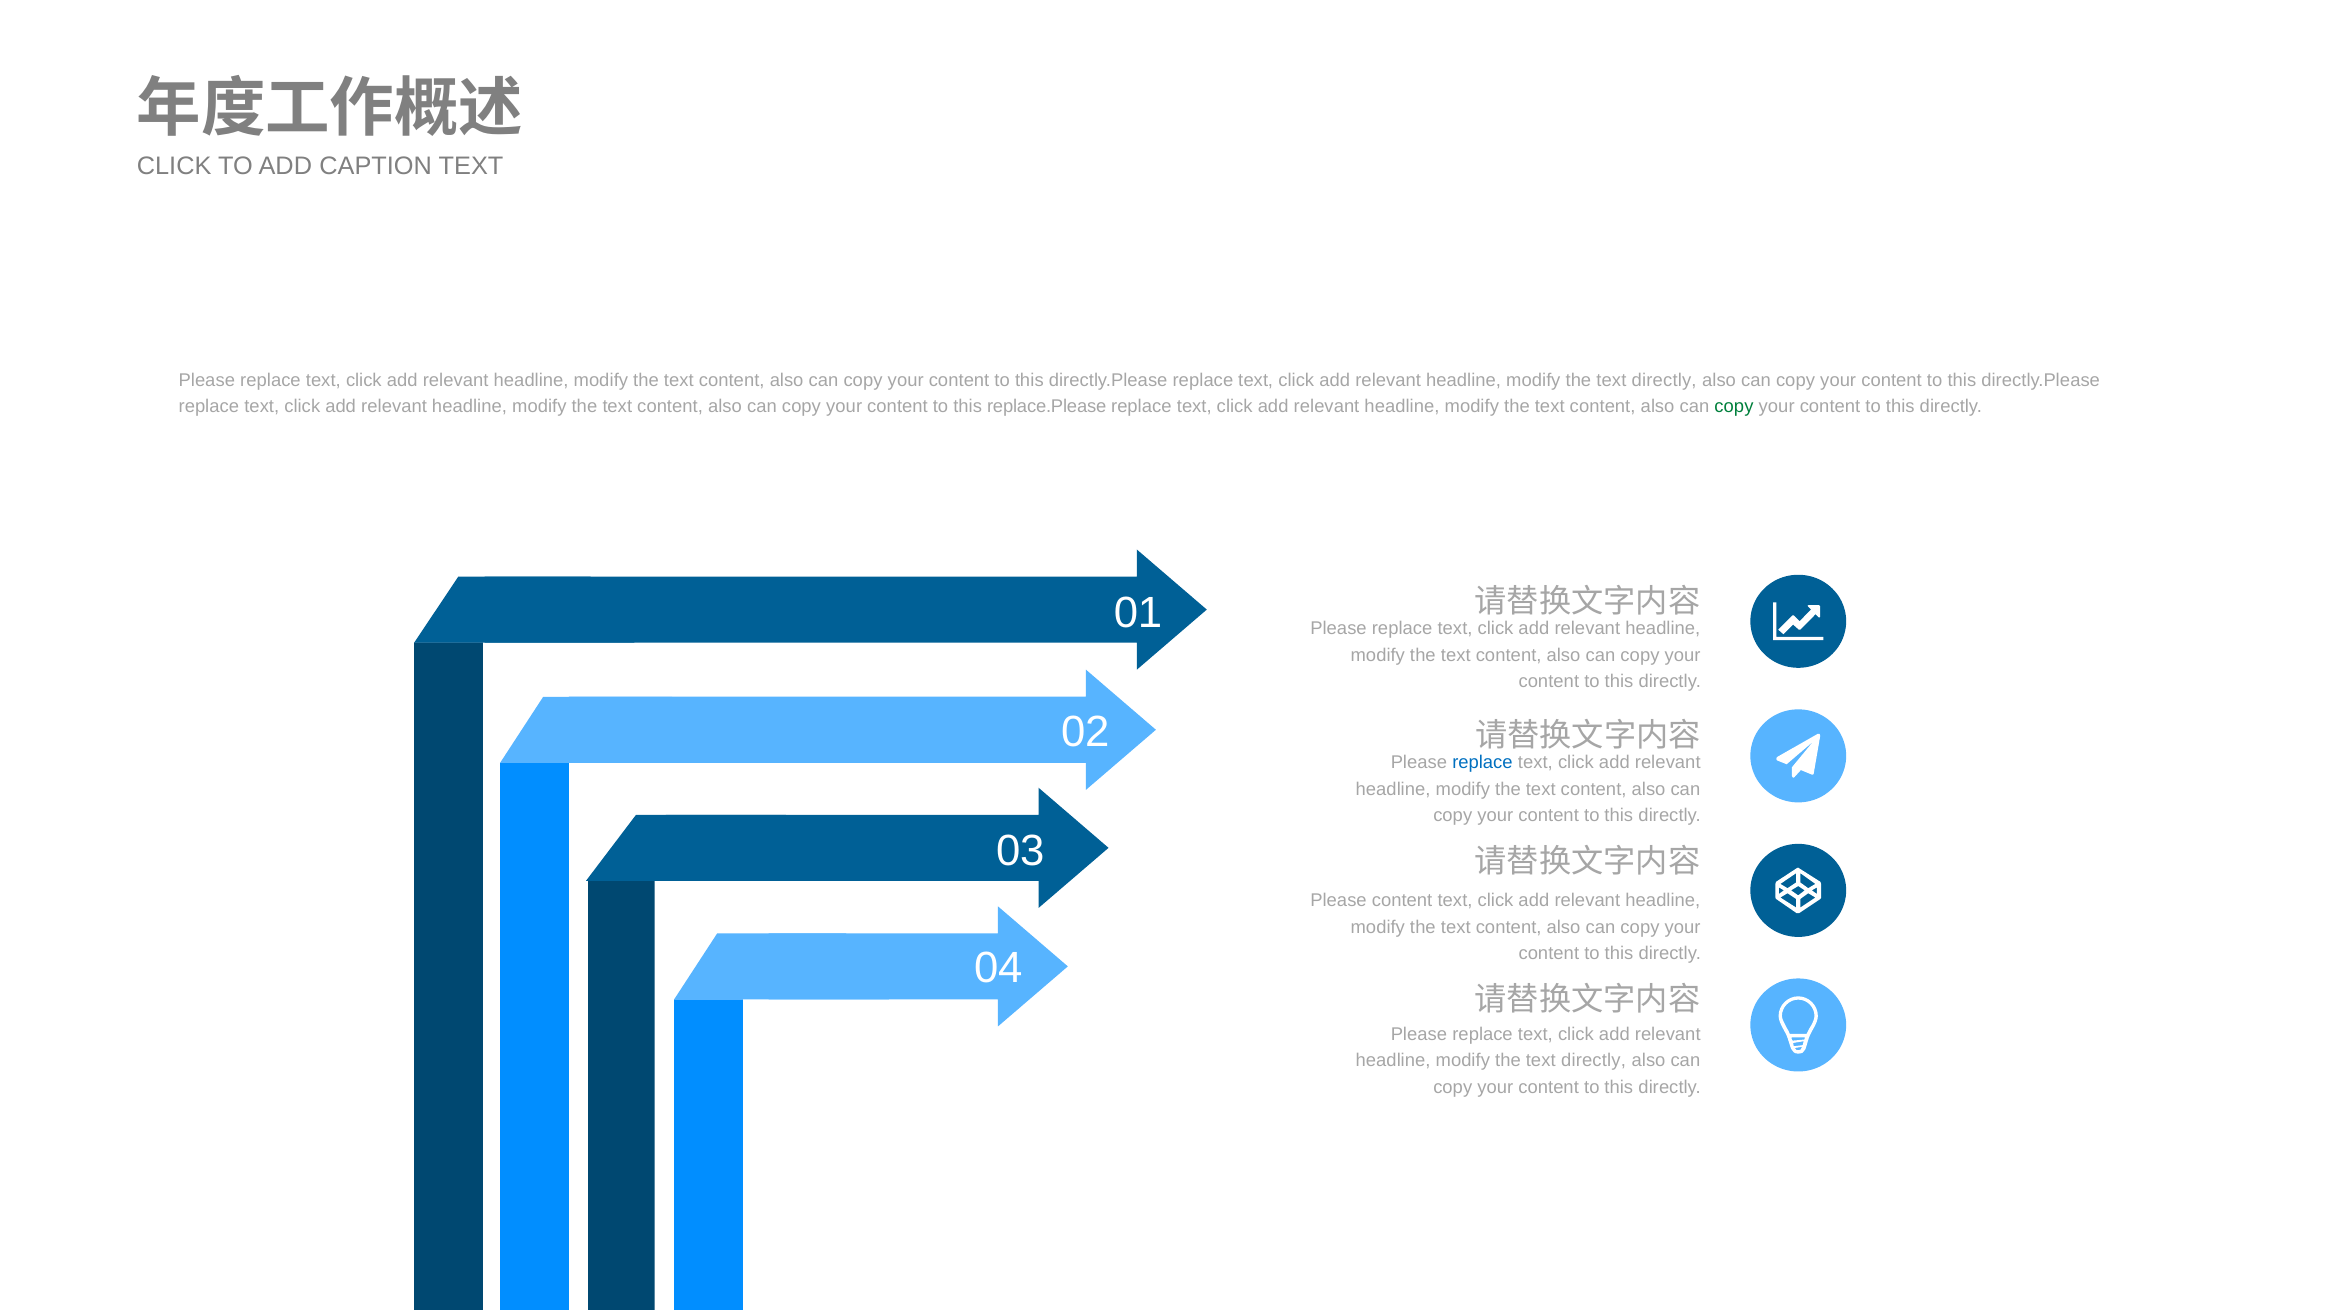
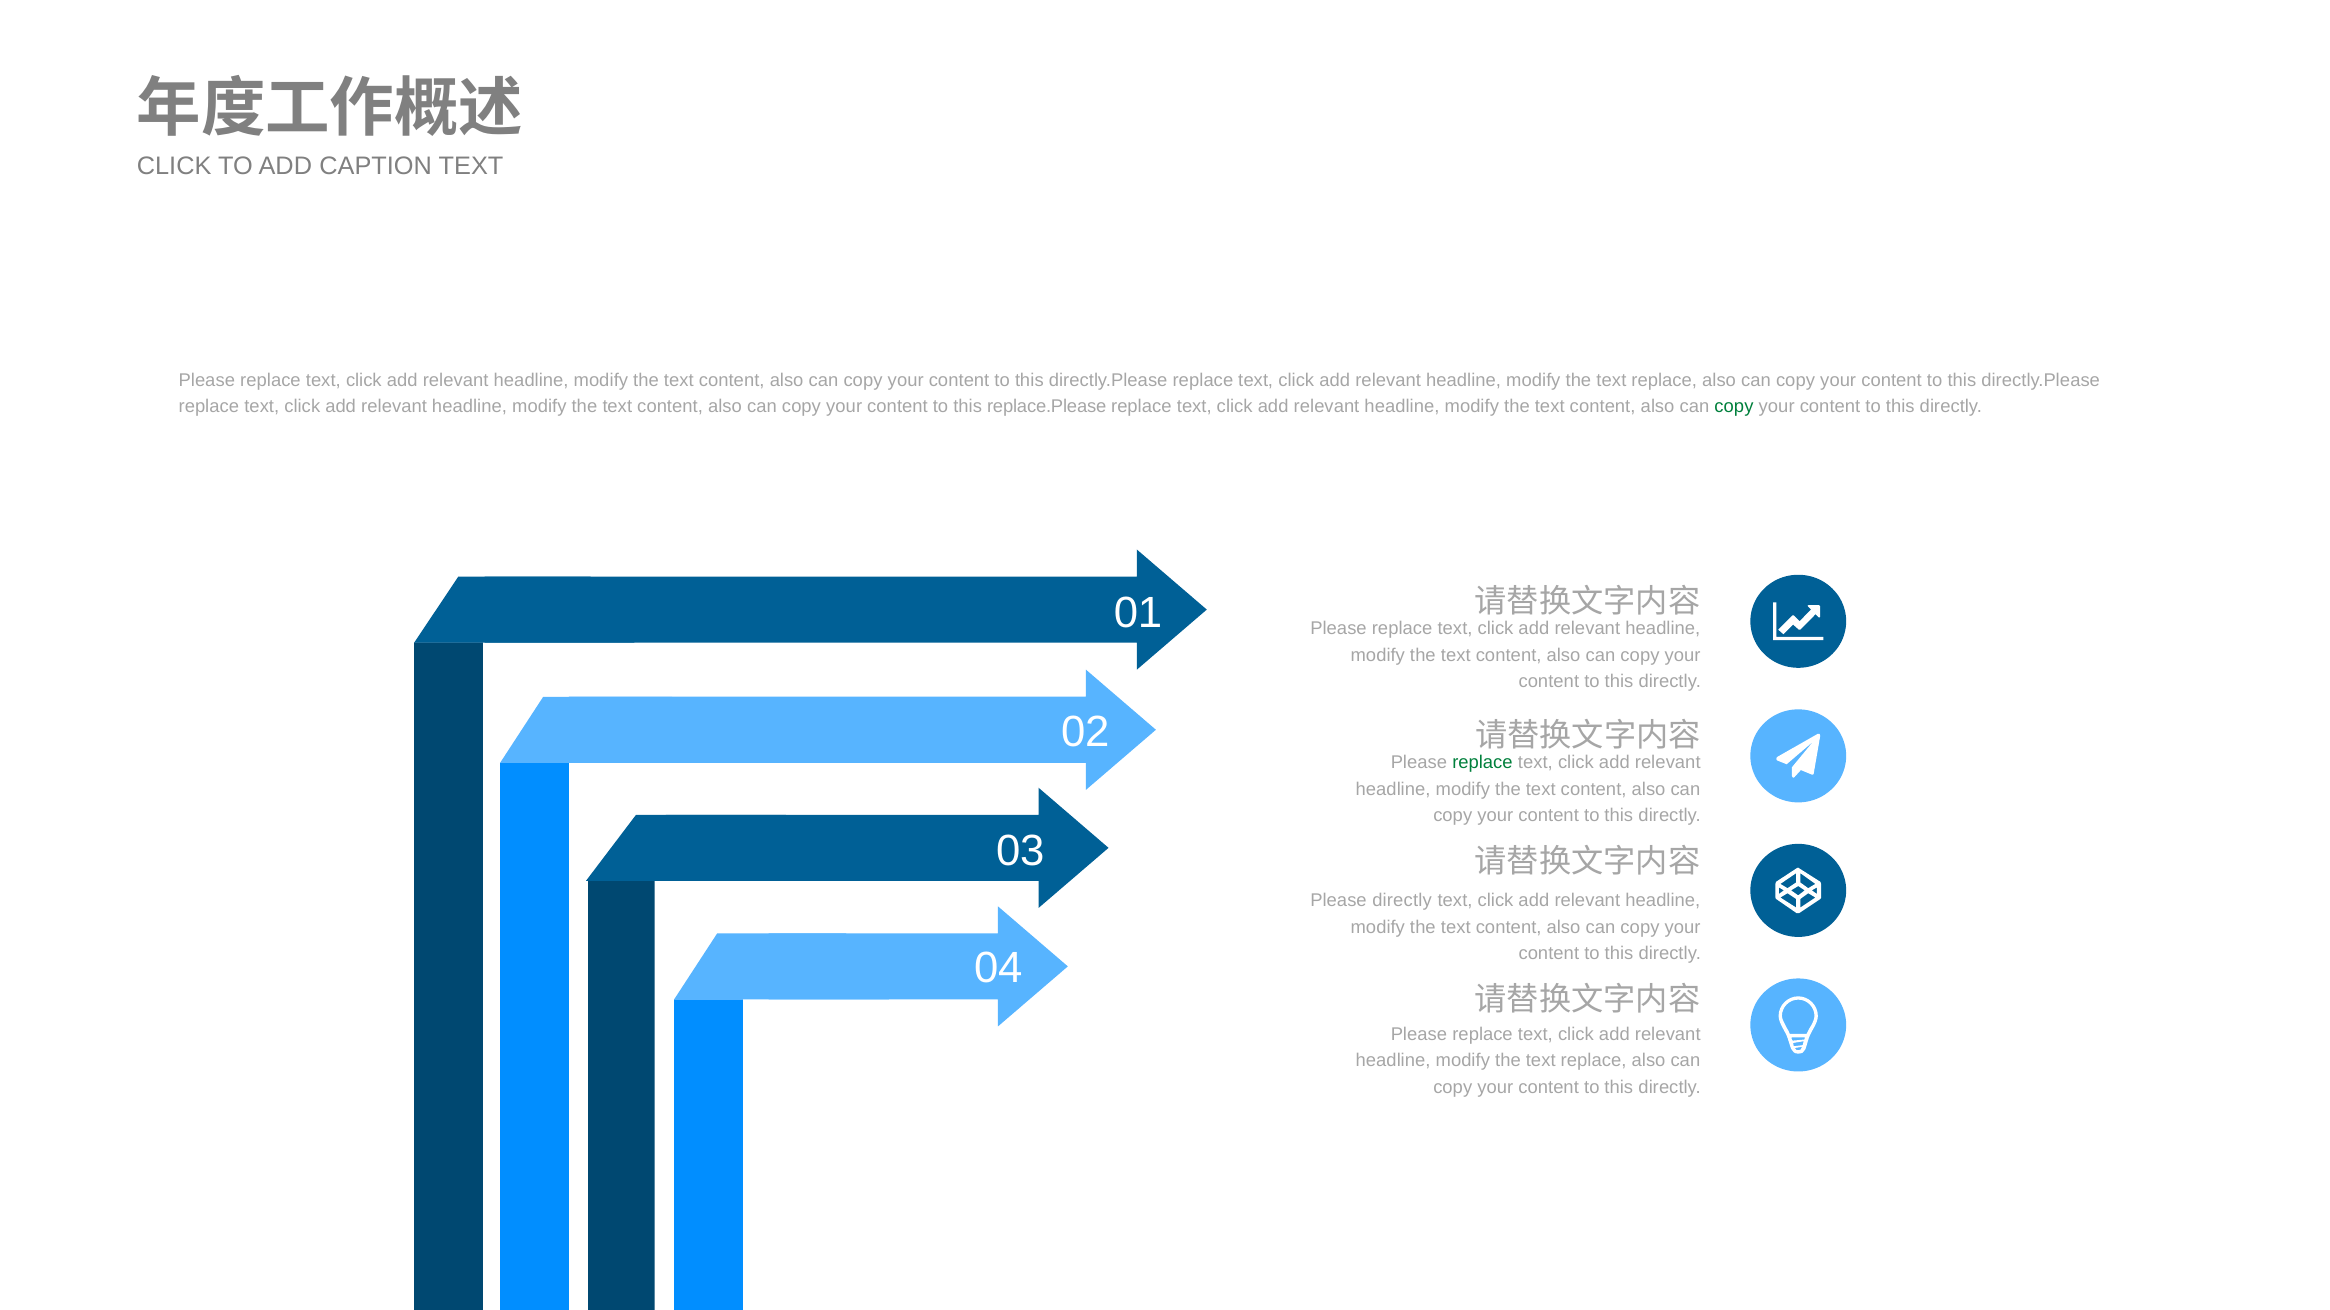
directly at (1664, 380): directly -> replace
replace at (1482, 763) colour: blue -> green
Please content: content -> directly
directly at (1593, 1061): directly -> replace
